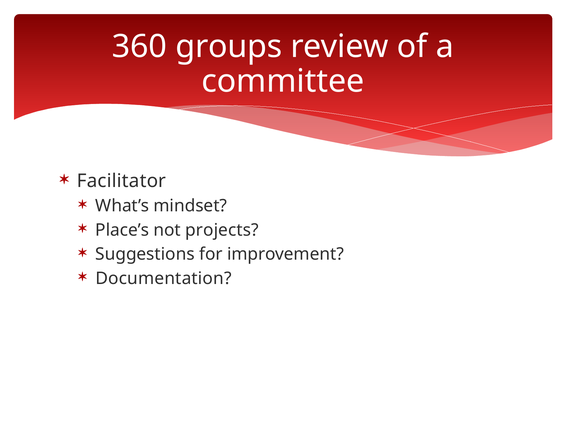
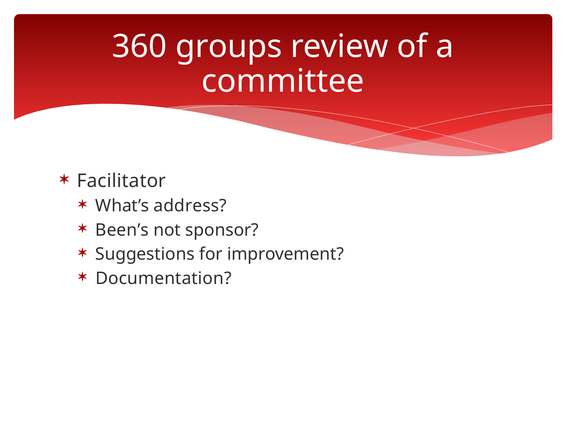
mindset: mindset -> address
Place’s: Place’s -> Been’s
projects: projects -> sponsor
